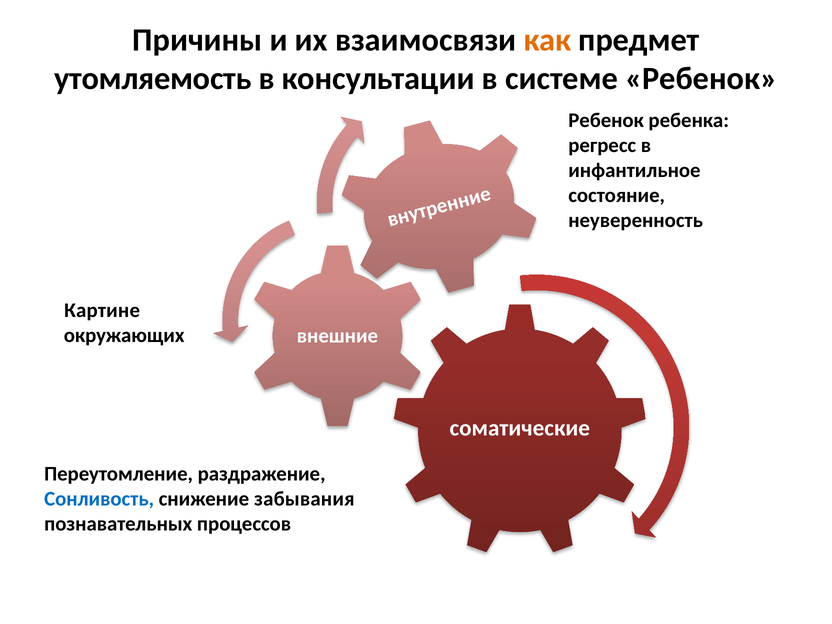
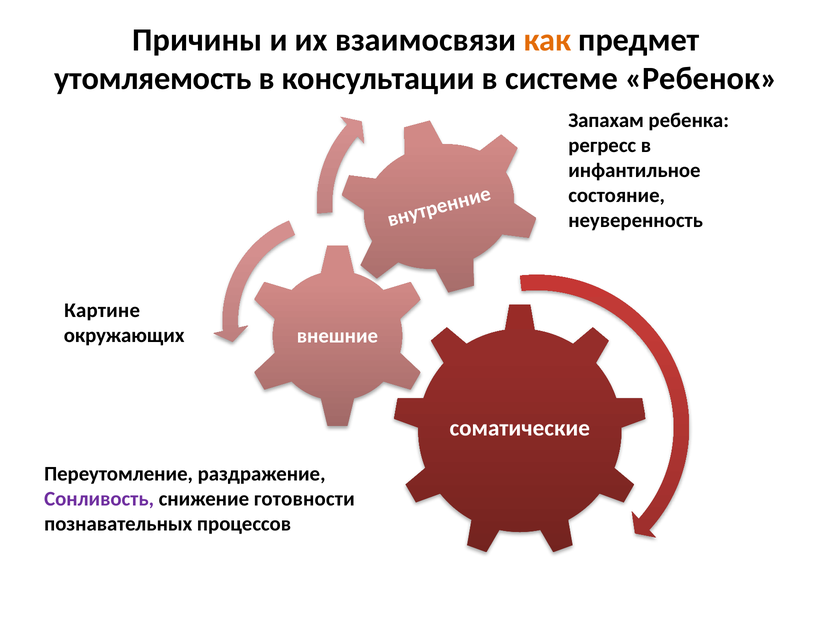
Ребенок at (606, 120): Ребенок -> Запахам
Сонливость colour: blue -> purple
забывания: забывания -> готовности
